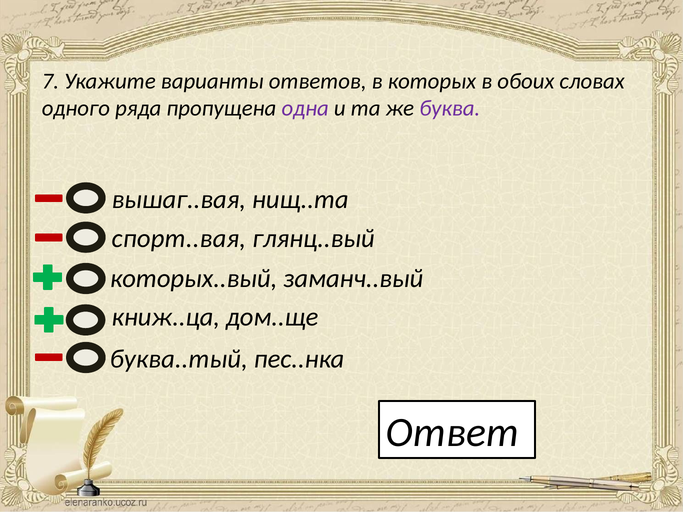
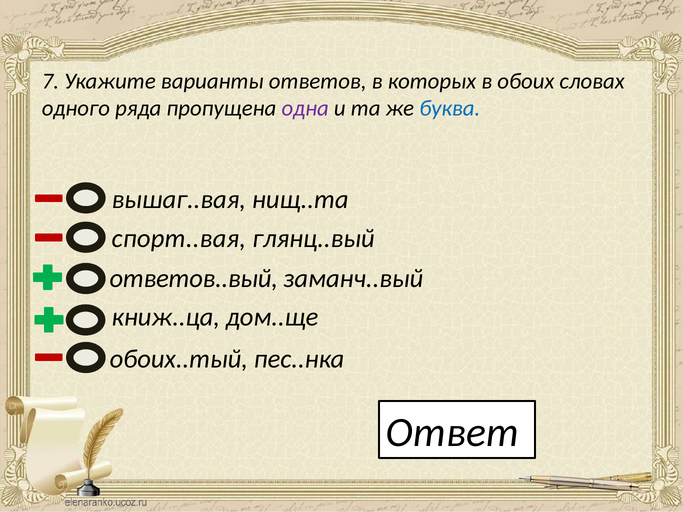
буква colour: purple -> blue
которых..вый: которых..вый -> ответов..вый
буква..тый: буква..тый -> обоих..тый
